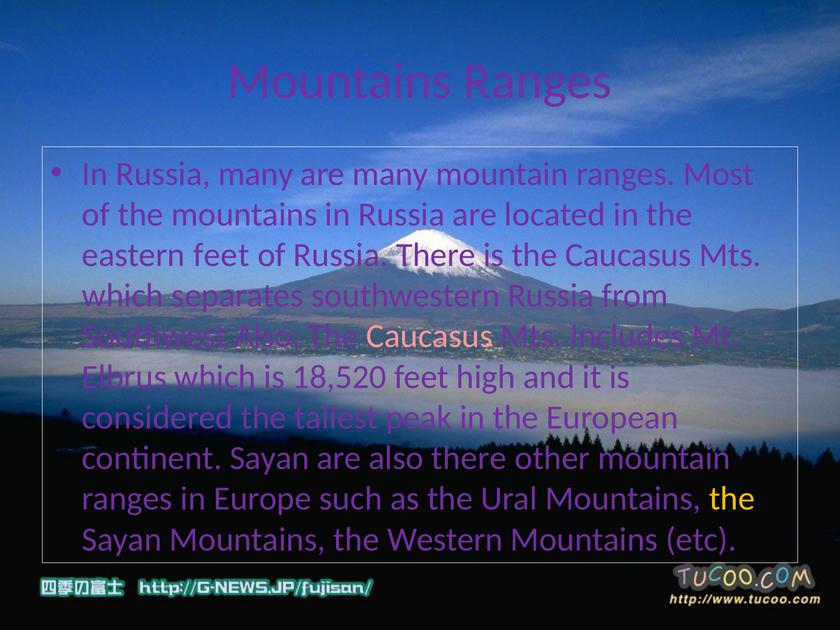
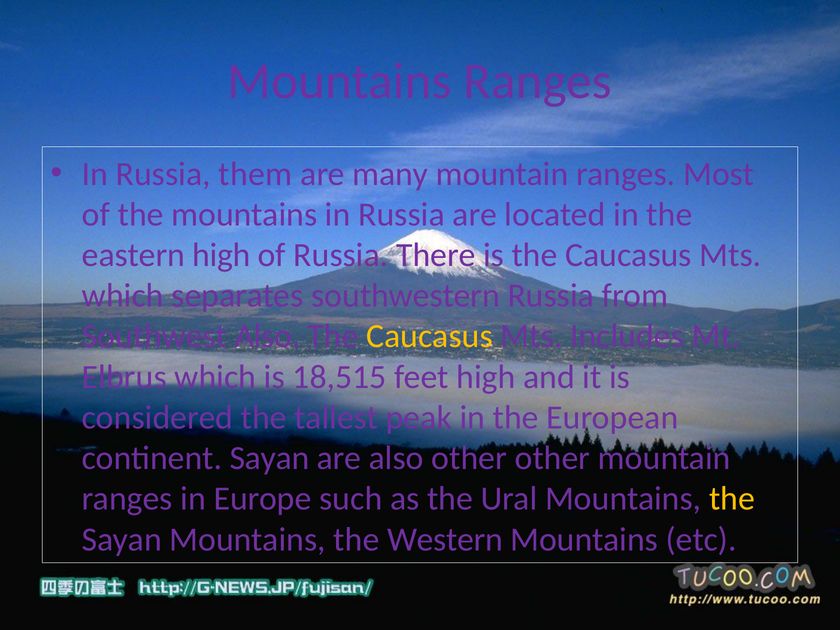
Russia many: many -> them
eastern feet: feet -> high
Caucasus at (429, 336) colour: pink -> yellow
18,520: 18,520 -> 18,515
also there: there -> other
